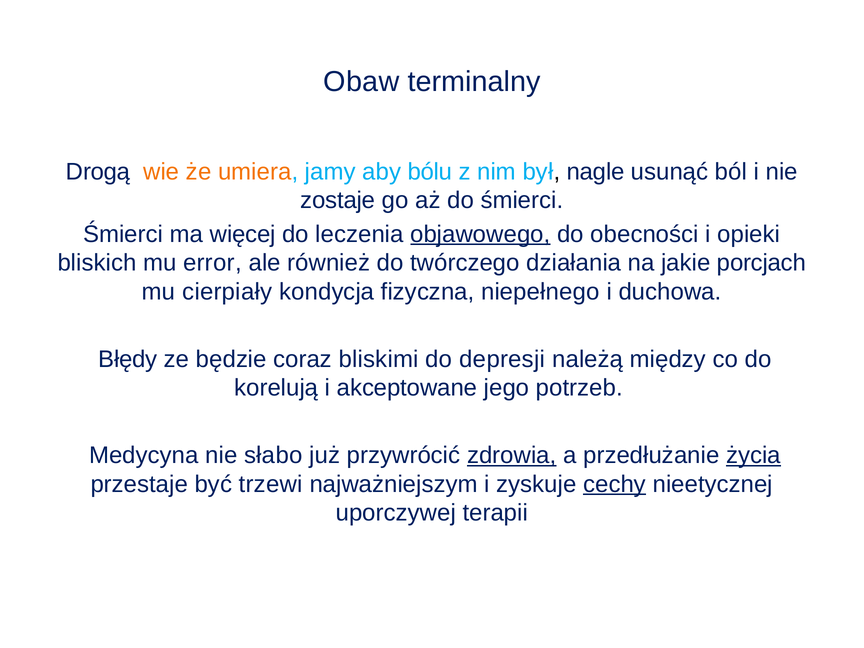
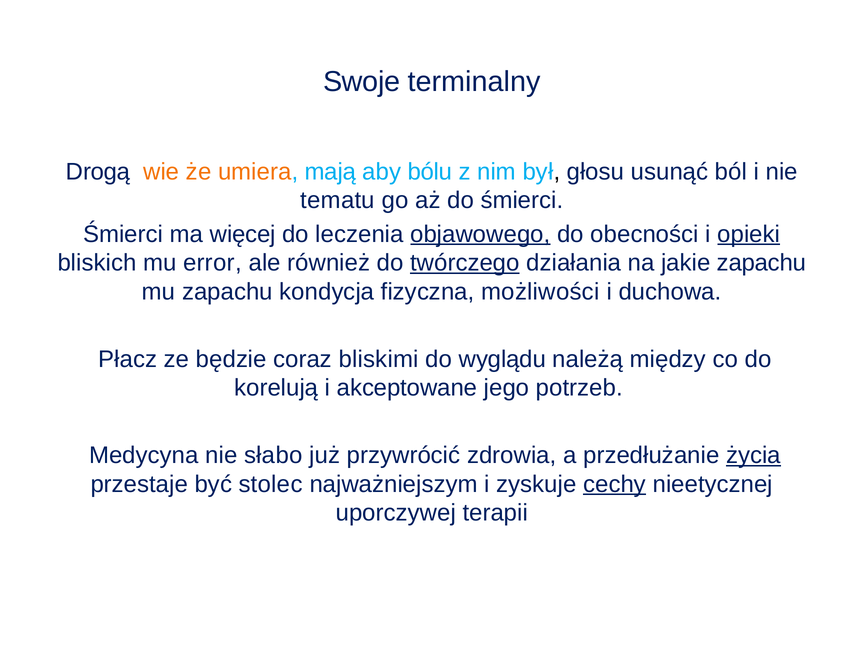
Obaw: Obaw -> Swoje
jamy: jamy -> mają
nagle: nagle -> głosu
zostaje: zostaje -> tematu
opieki underline: none -> present
twórczego underline: none -> present
jakie porcjach: porcjach -> zapachu
mu cierpiały: cierpiały -> zapachu
niepełnego: niepełnego -> możliwości
Błędy: Błędy -> Płacz
depresji: depresji -> wyglądu
zdrowia underline: present -> none
trzewi: trzewi -> stolec
